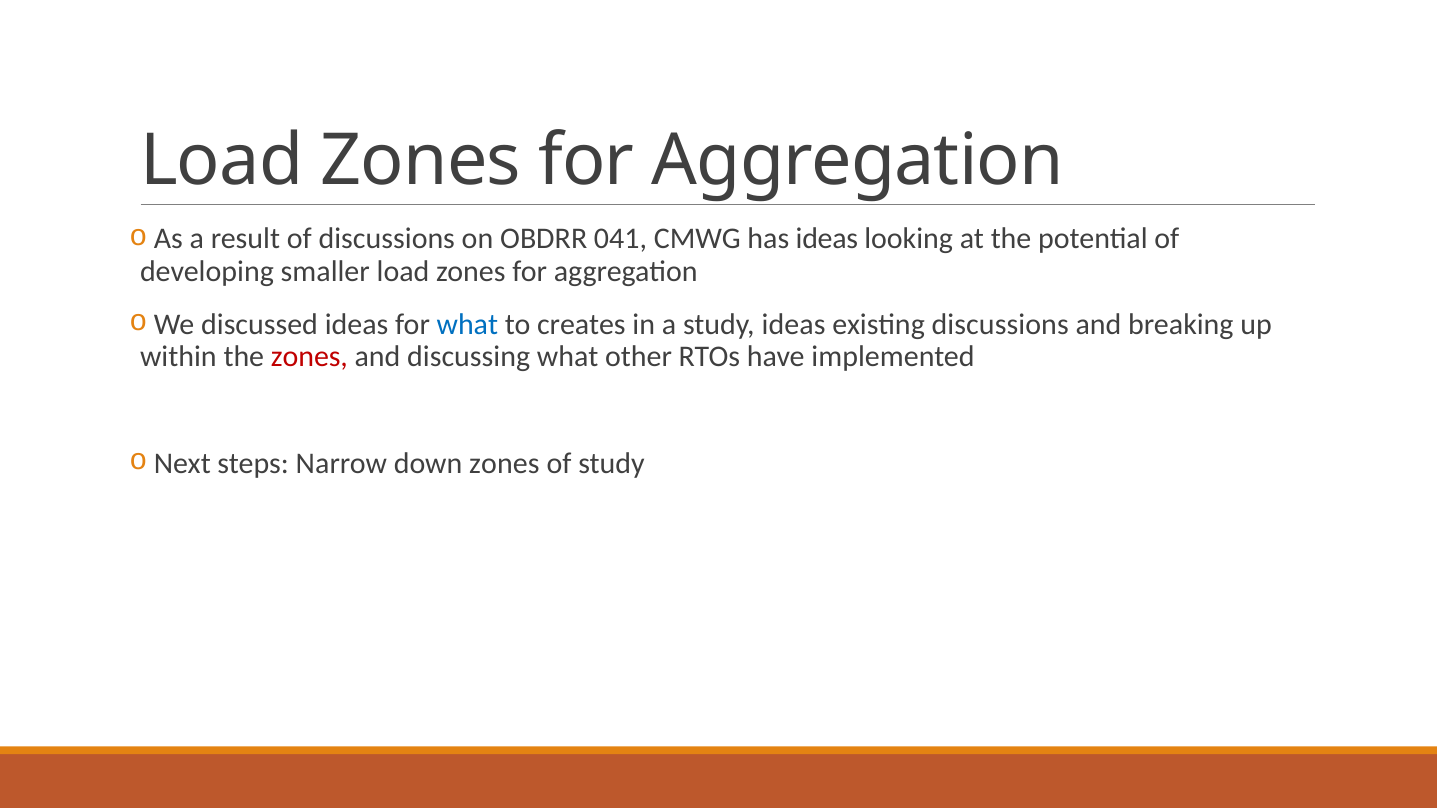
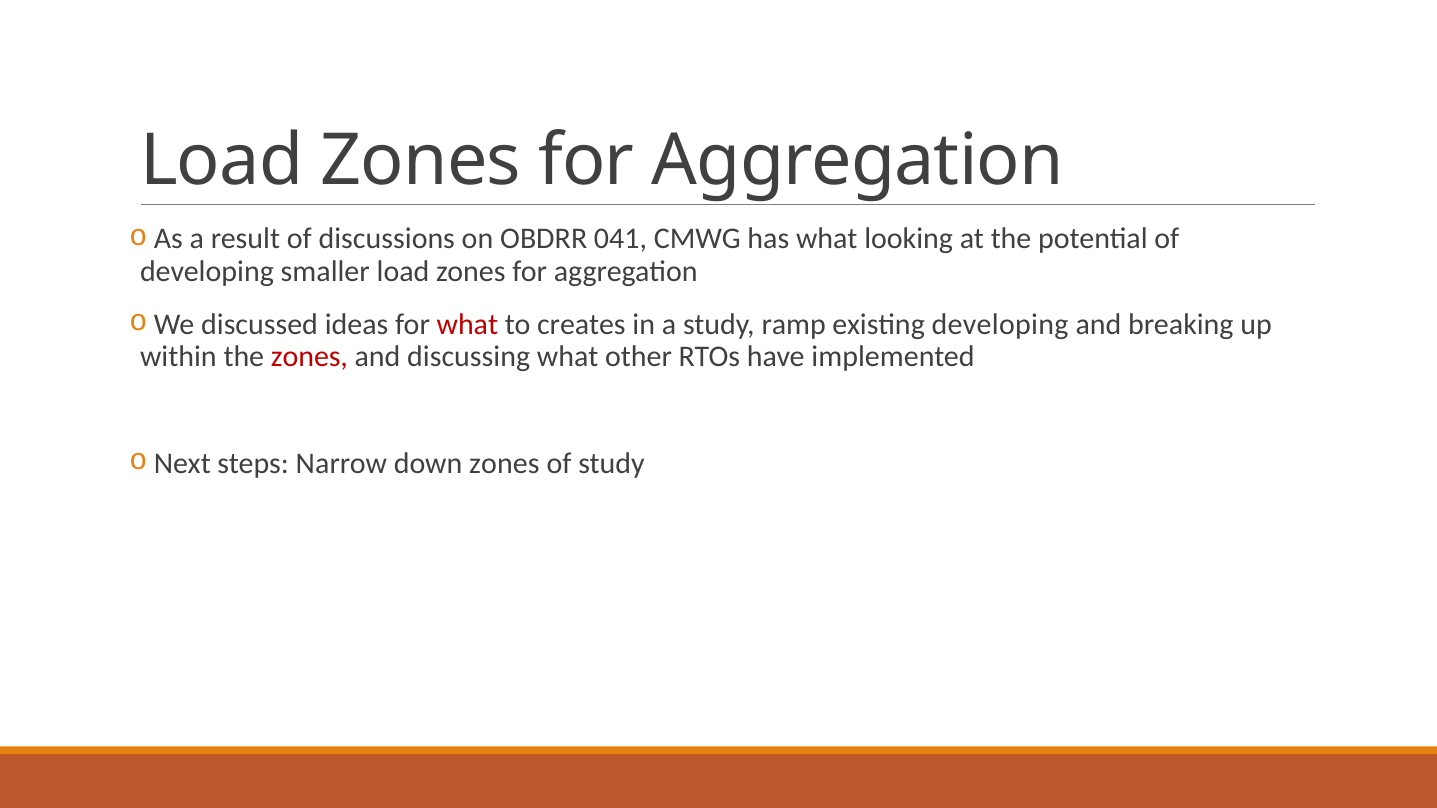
has ideas: ideas -> what
what at (467, 325) colour: blue -> red
study ideas: ideas -> ramp
existing discussions: discussions -> developing
